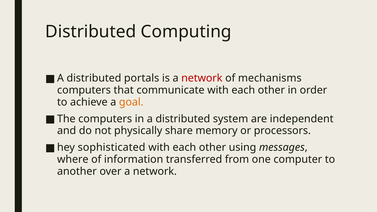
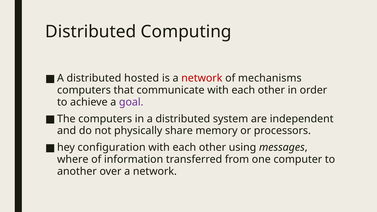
portals: portals -> hosted
goal colour: orange -> purple
sophisticated: sophisticated -> configuration
